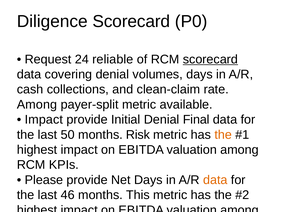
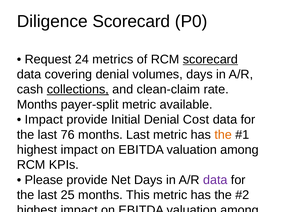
reliable: reliable -> metrics
collections underline: none -> present
Among at (37, 104): Among -> Months
Denial Final: Final -> Cost
50: 50 -> 76
months Risk: Risk -> Last
data at (215, 179) colour: orange -> purple
46: 46 -> 25
